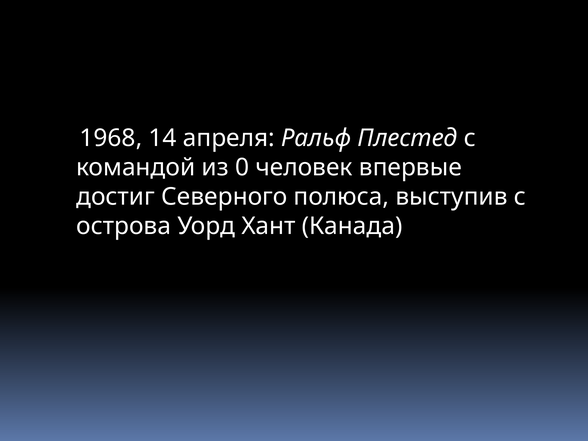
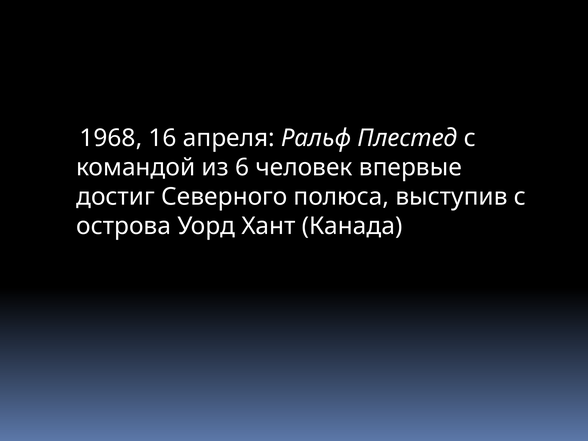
14: 14 -> 16
0: 0 -> 6
